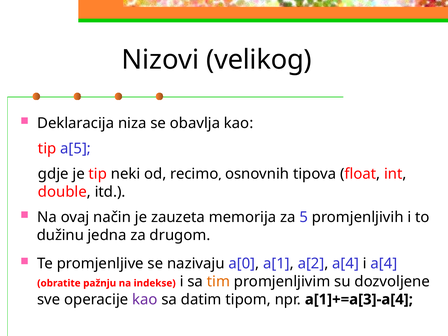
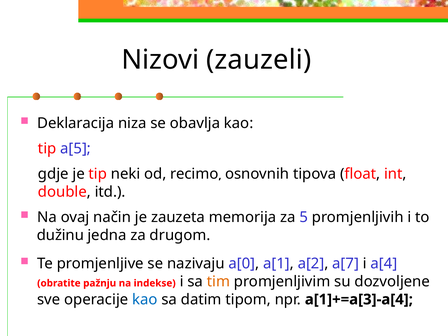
velikog: velikog -> zauzeli
a[2 a[4: a[4 -> a[7
kao at (145, 299) colour: purple -> blue
